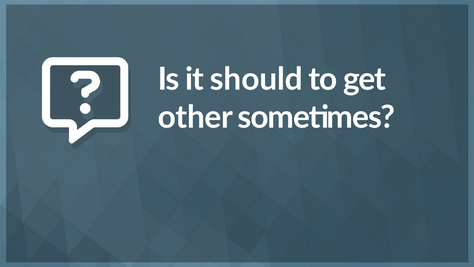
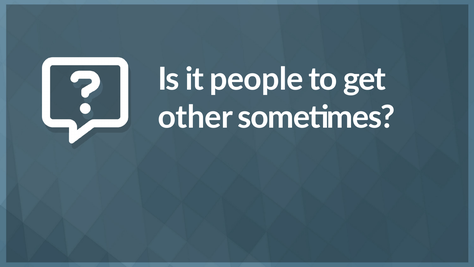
should: should -> people
